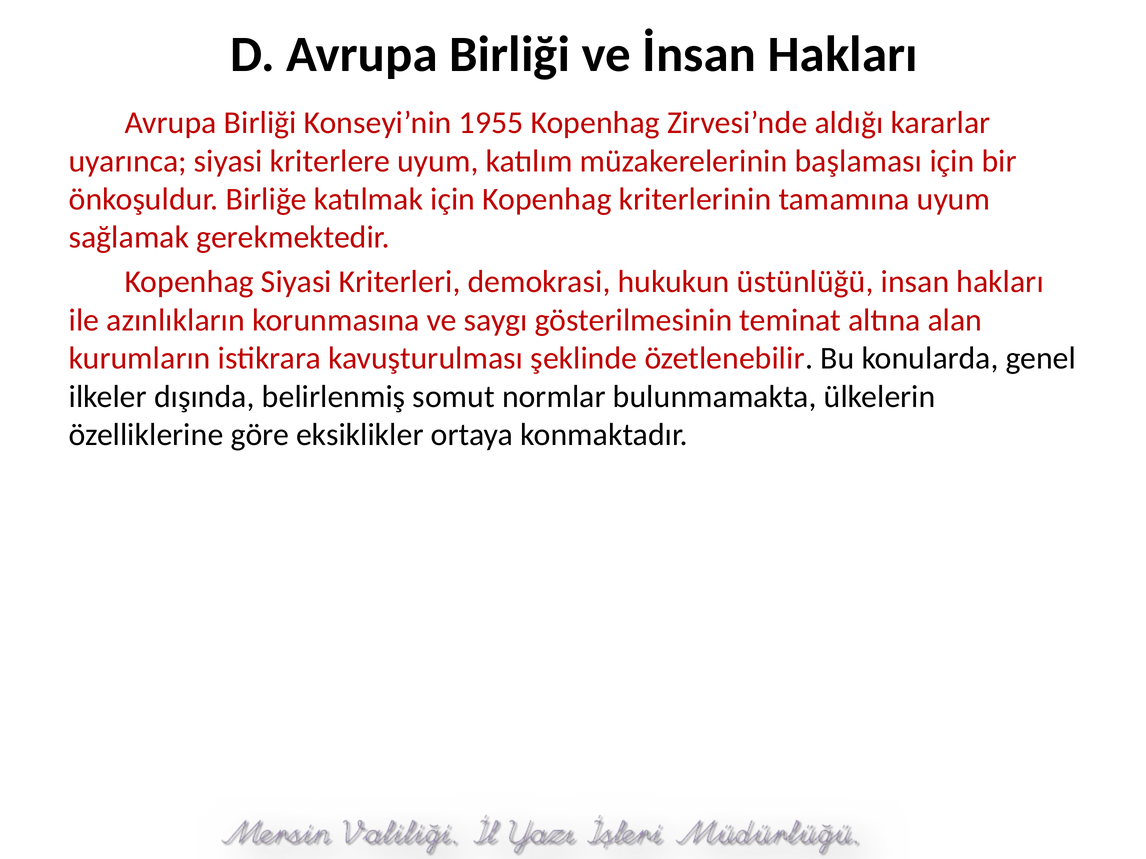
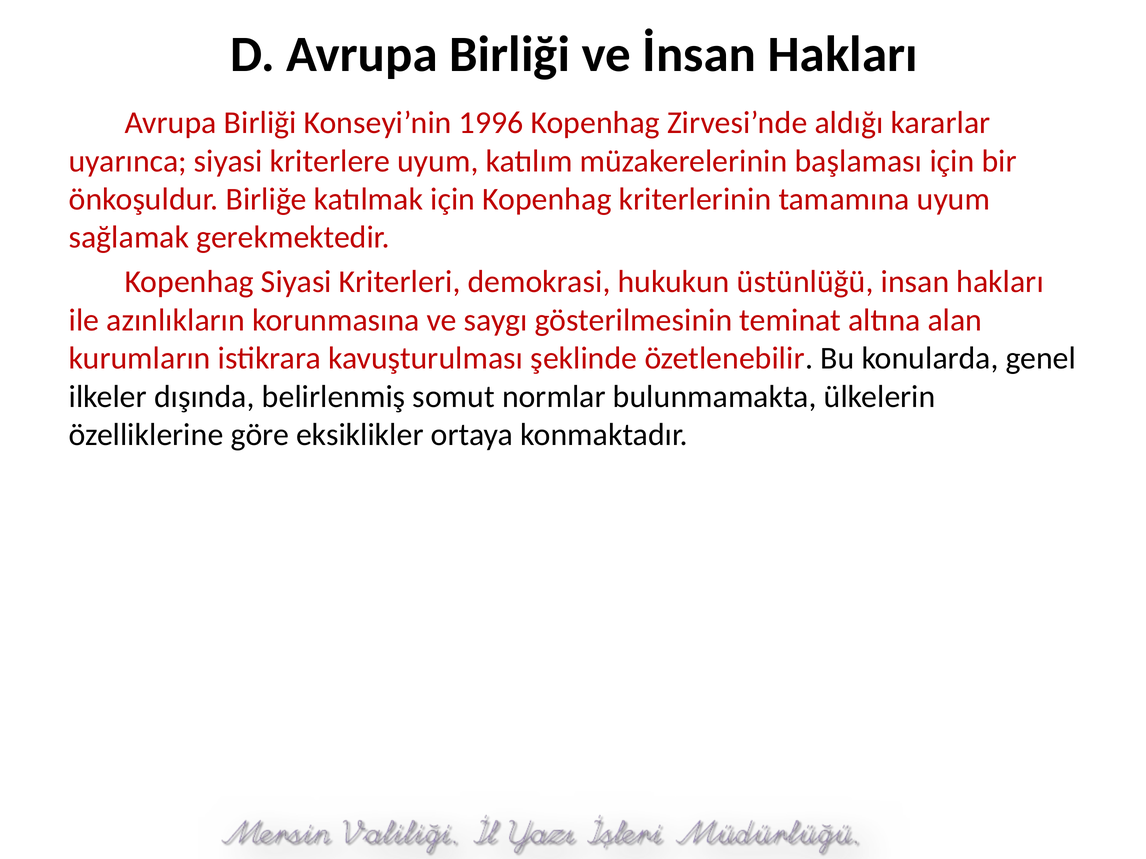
1955: 1955 -> 1996
